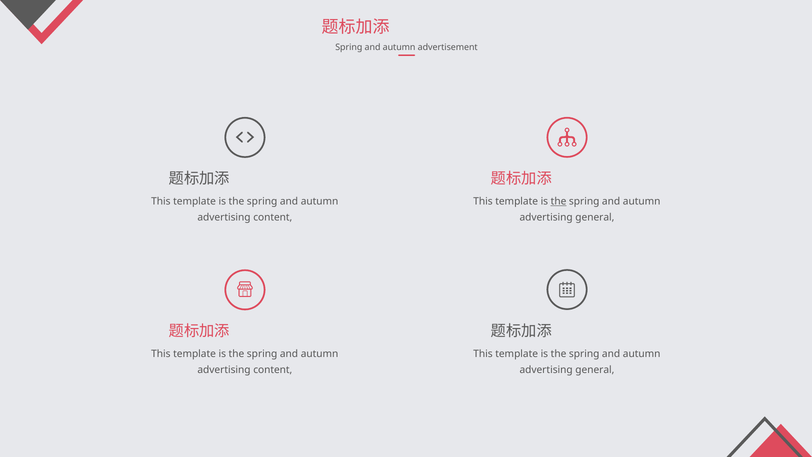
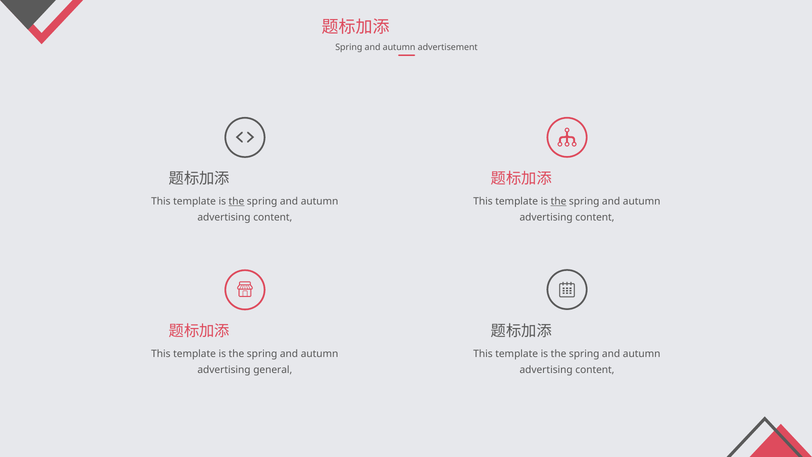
the at (236, 201) underline: none -> present
general at (595, 217): general -> content
content at (273, 369): content -> general
general at (595, 369): general -> content
